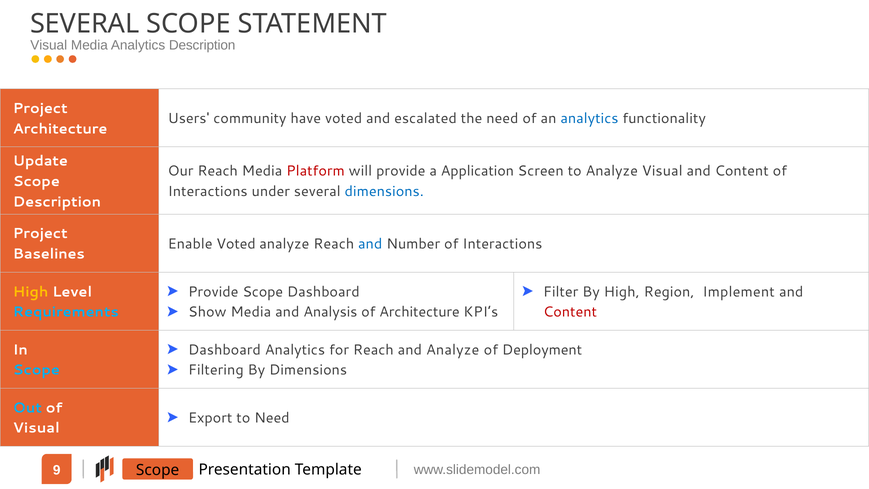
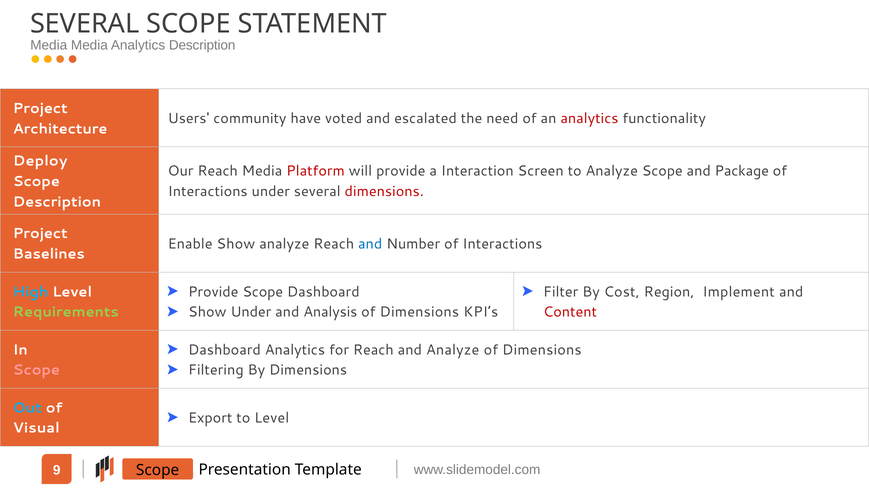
Visual at (49, 45): Visual -> Media
analytics at (589, 119) colour: blue -> red
Update: Update -> Deploy
Application: Application -> Interaction
Analyze Visual: Visual -> Scope
Content at (742, 171): Content -> Package
dimensions at (384, 191) colour: blue -> red
Enable Voted: Voted -> Show
High at (31, 292) colour: yellow -> light blue
By High: High -> Cost
Requirements colour: light blue -> light green
Show Media: Media -> Under
Architecture at (419, 312): Architecture -> Dimensions
Deployment at (542, 350): Deployment -> Dimensions
Scope at (36, 370) colour: light blue -> pink
to Need: Need -> Level
